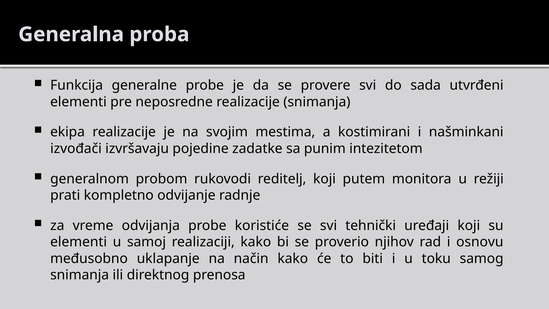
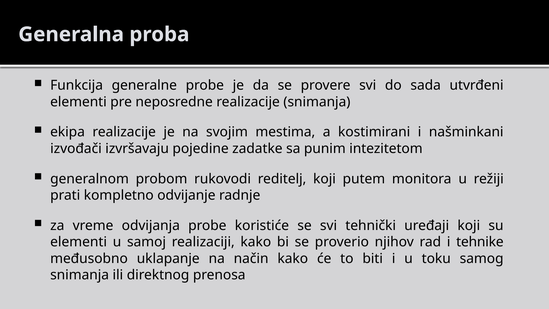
osnovu: osnovu -> tehnike
